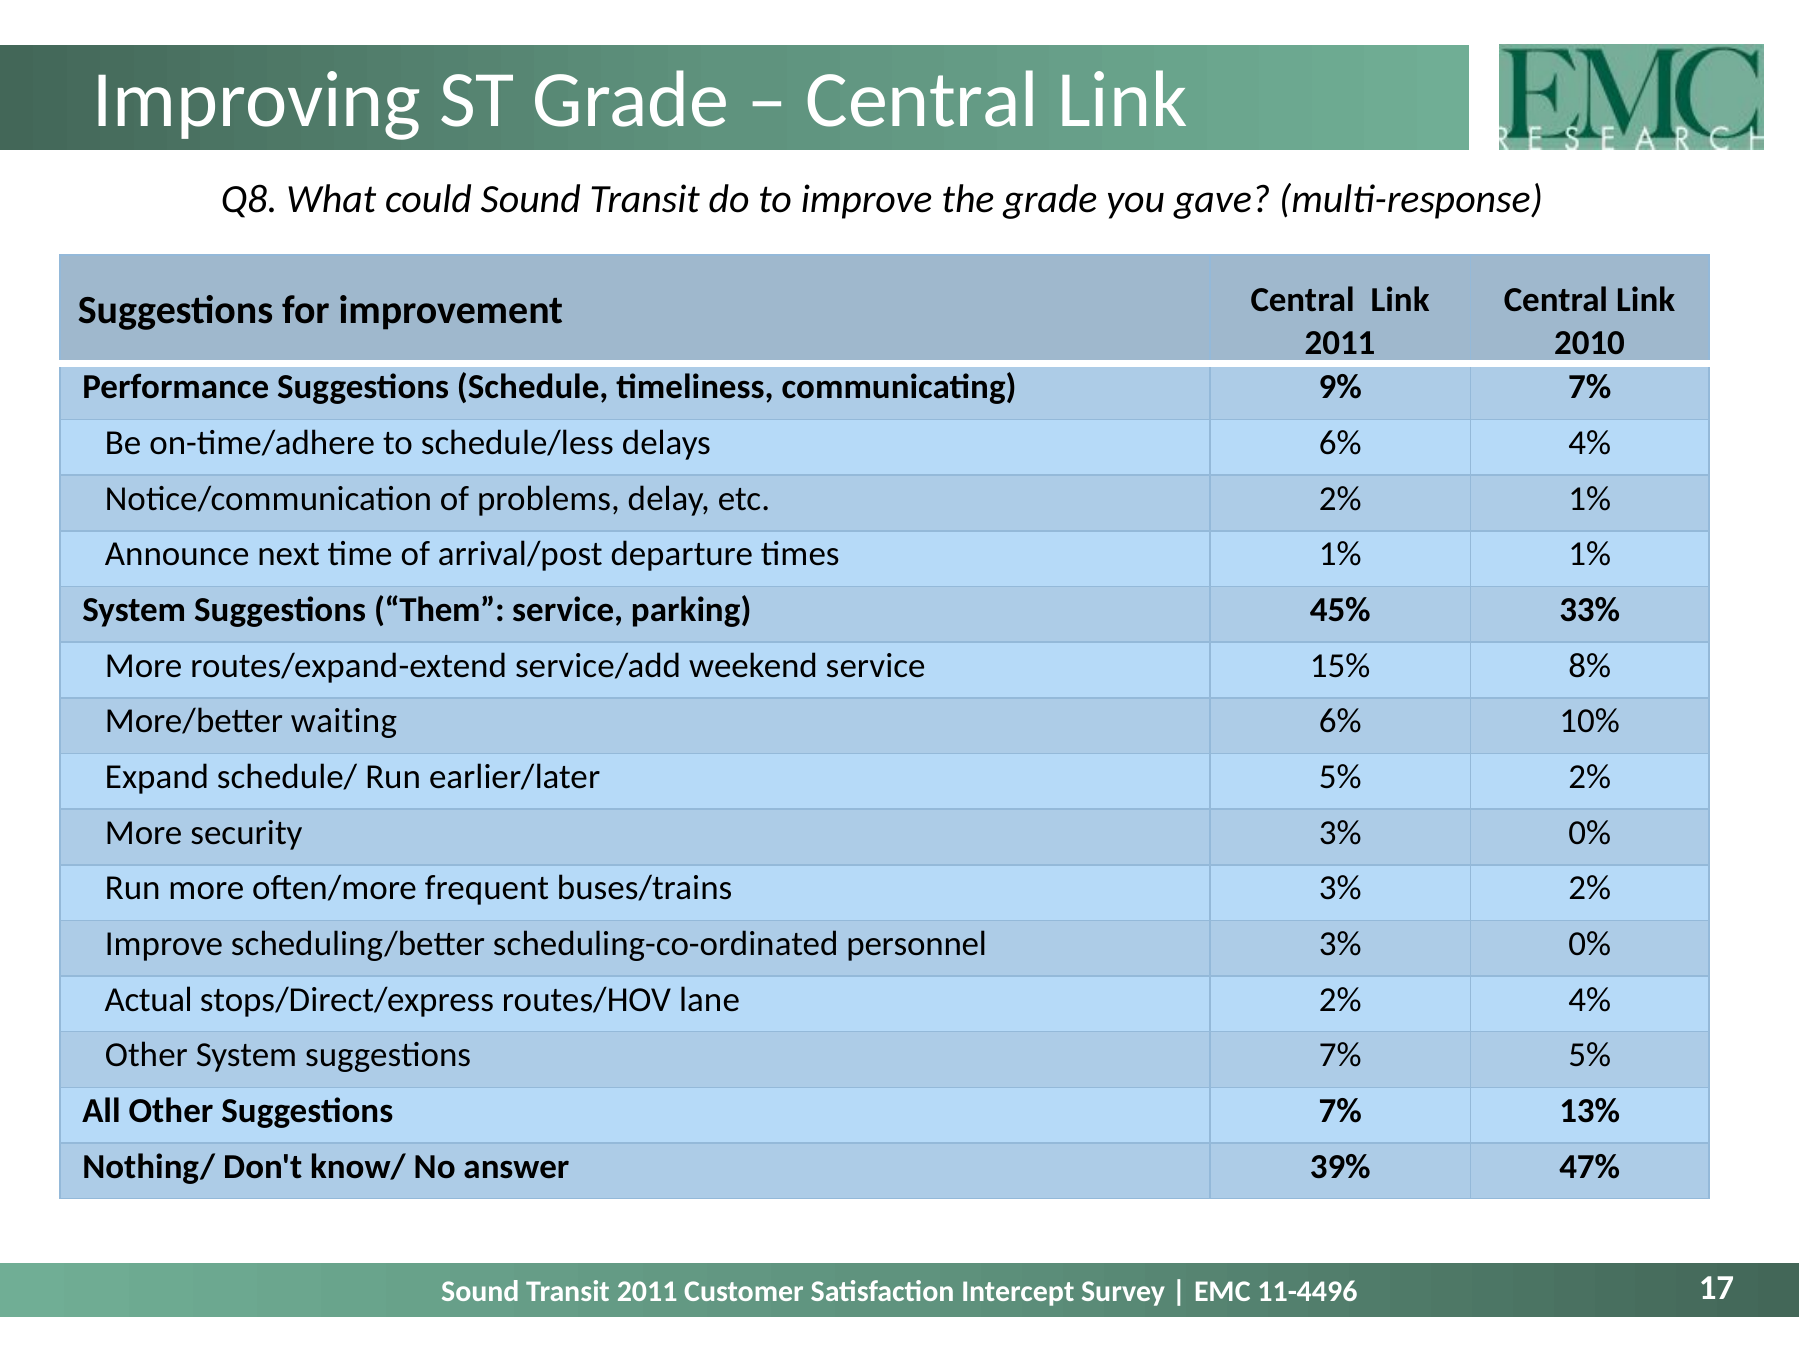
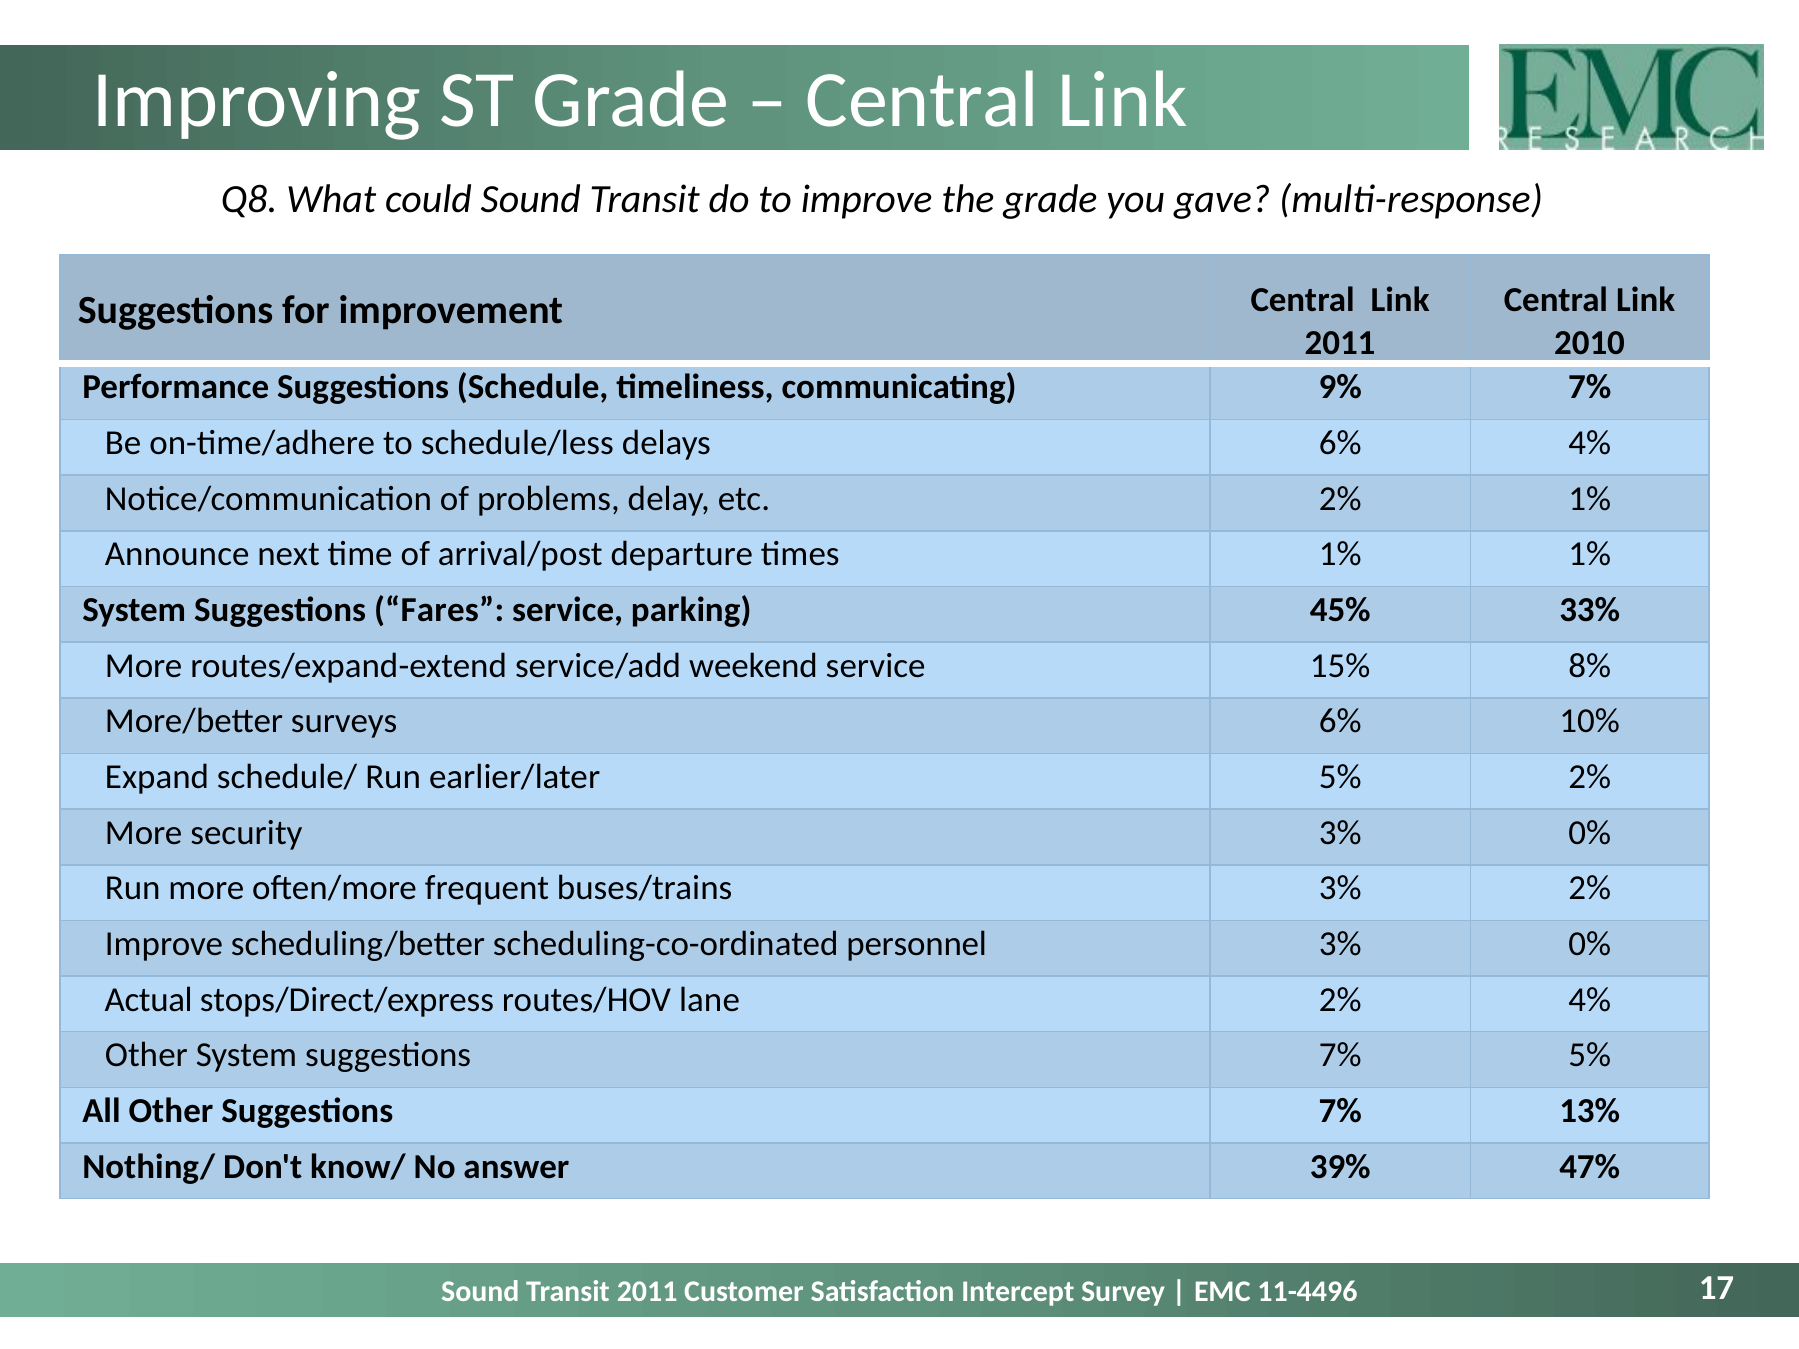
Them: Them -> Fares
waiting: waiting -> surveys
